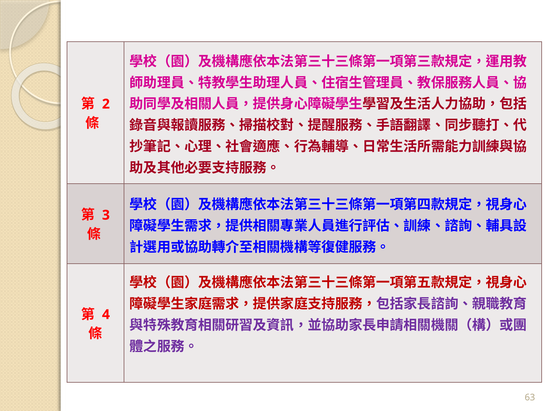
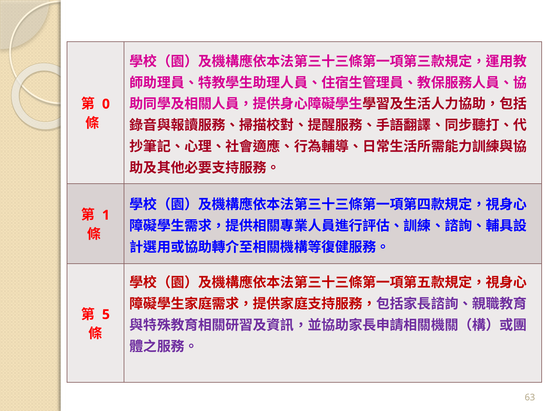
2: 2 -> 0
3: 3 -> 1
4: 4 -> 5
